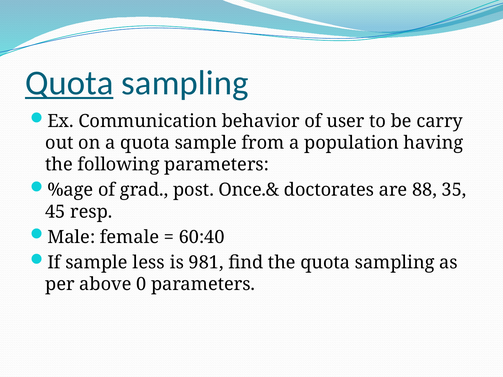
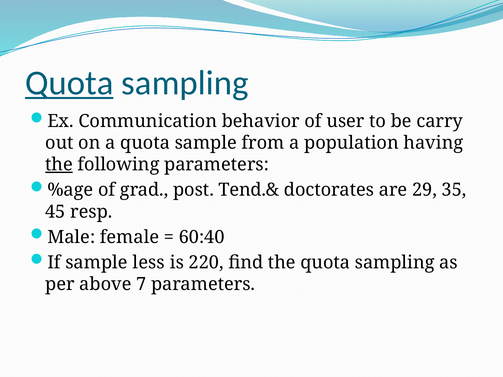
the at (59, 165) underline: none -> present
Once.&: Once.& -> Tend.&
88: 88 -> 29
981: 981 -> 220
0: 0 -> 7
